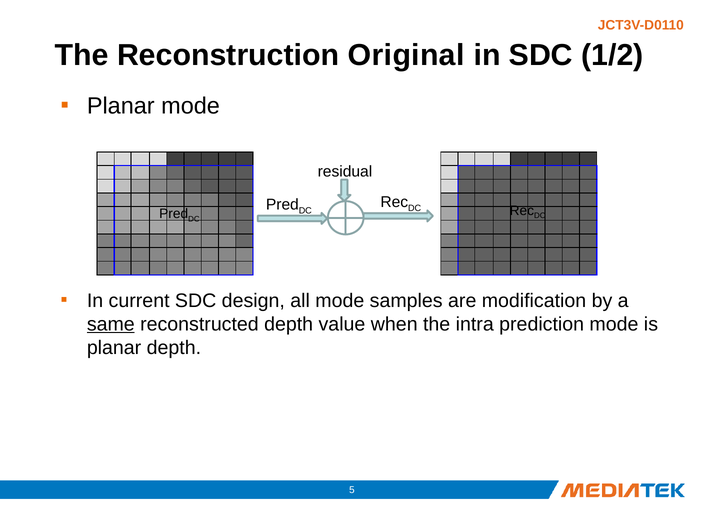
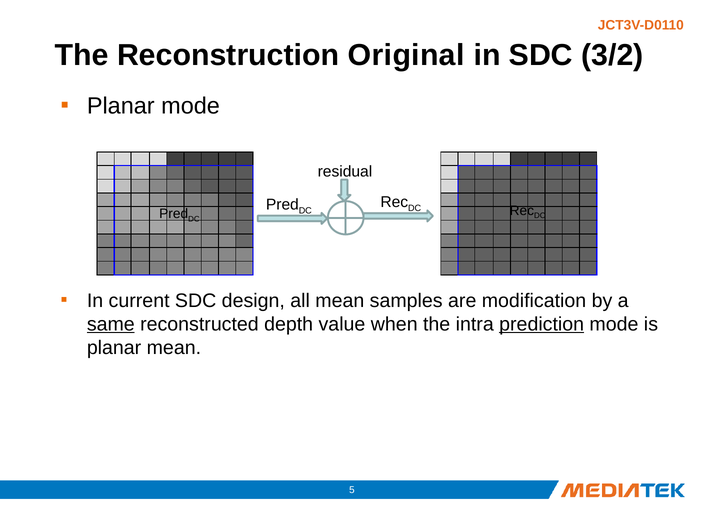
1/2: 1/2 -> 3/2
all mode: mode -> mean
prediction underline: none -> present
planar depth: depth -> mean
